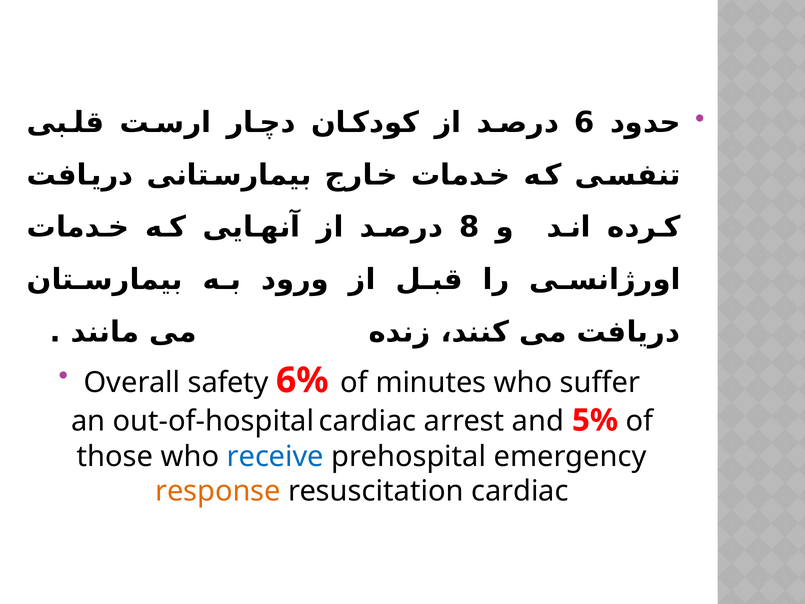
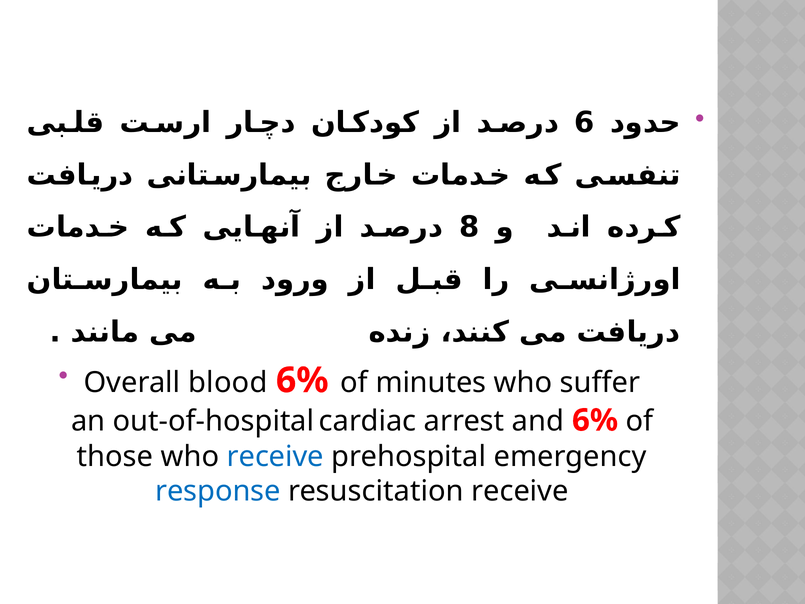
safety: safety -> blood
and 5%: 5% -> 6%
response colour: orange -> blue
resuscitation cardiac: cardiac -> receive
